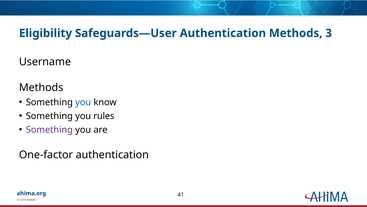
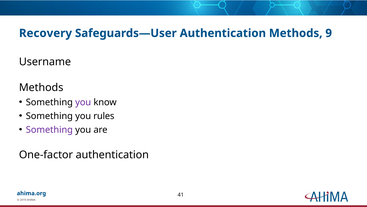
Eligibility: Eligibility -> Recovery
3: 3 -> 9
you at (83, 102) colour: blue -> purple
